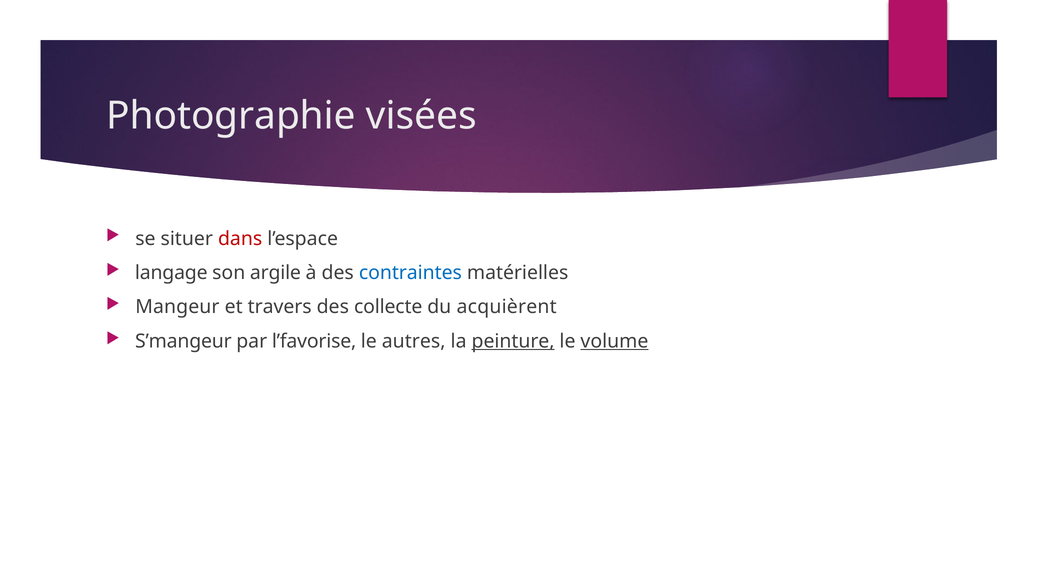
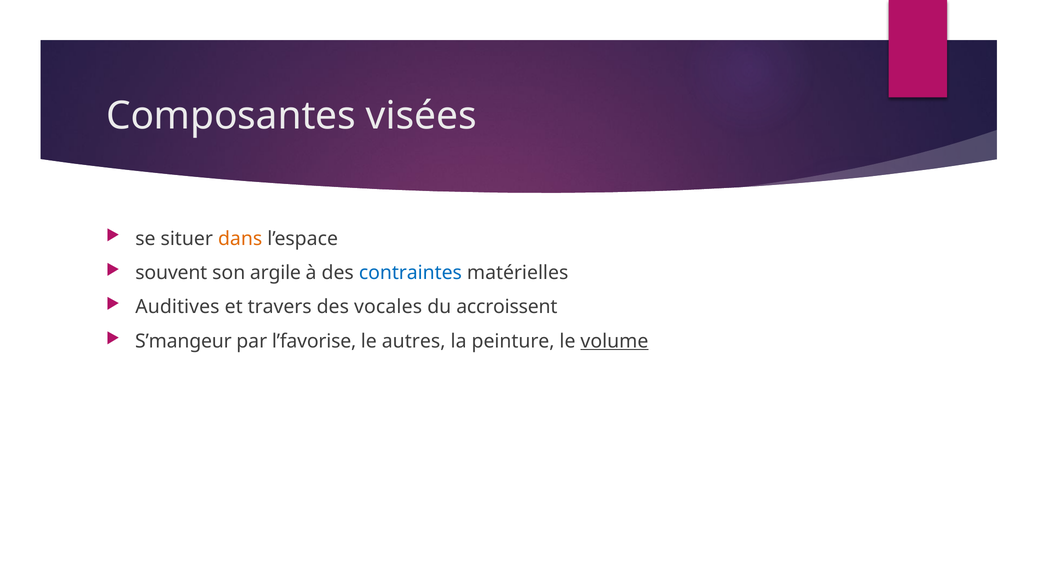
Photographie: Photographie -> Composantes
dans colour: red -> orange
langage: langage -> souvent
Mangeur: Mangeur -> Auditives
collecte: collecte -> vocales
acquièrent: acquièrent -> accroissent
peinture underline: present -> none
